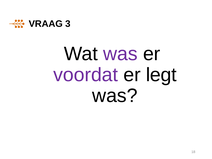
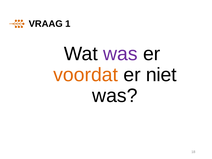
3: 3 -> 1
voordat colour: purple -> orange
legt: legt -> niet
